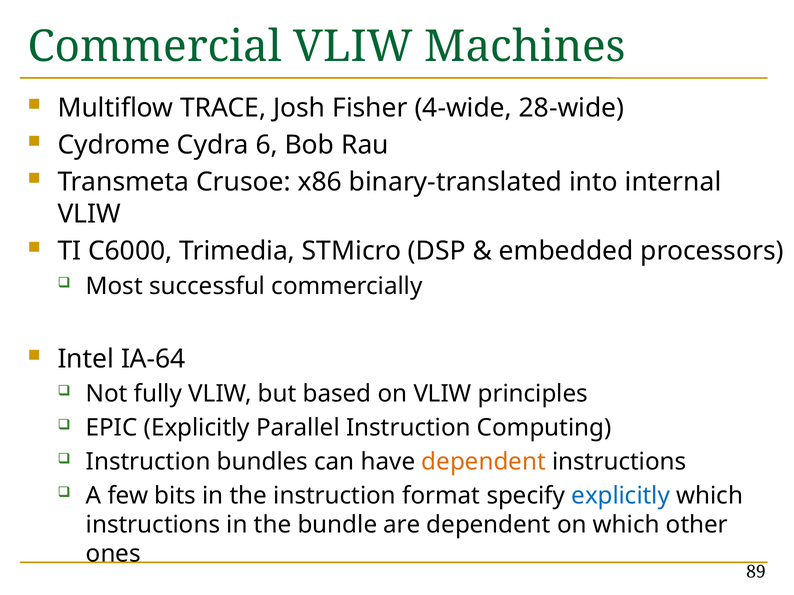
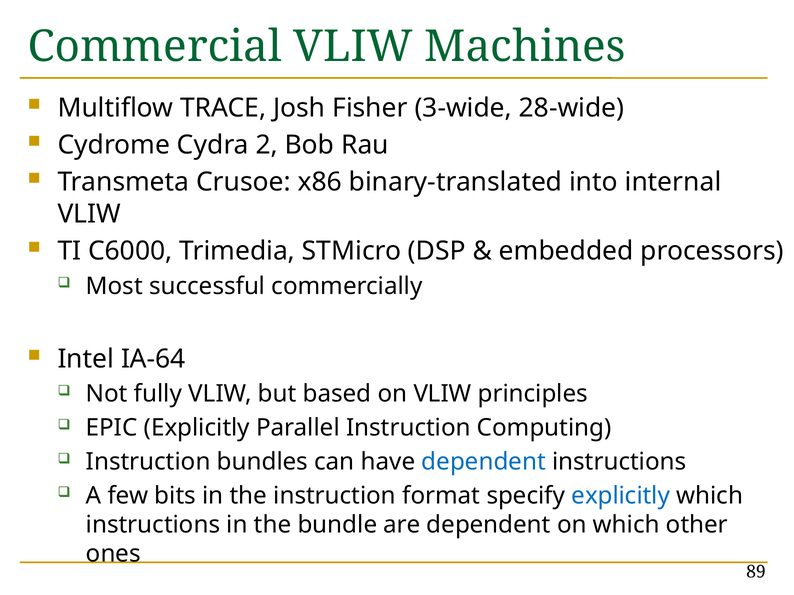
4-wide: 4-wide -> 3-wide
6: 6 -> 2
dependent at (484, 462) colour: orange -> blue
